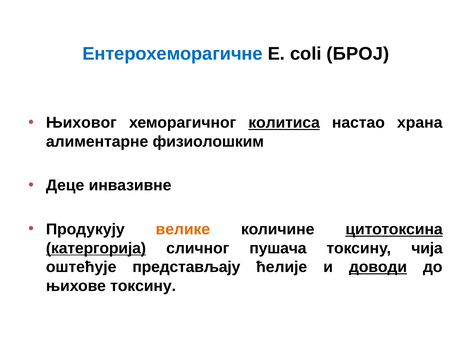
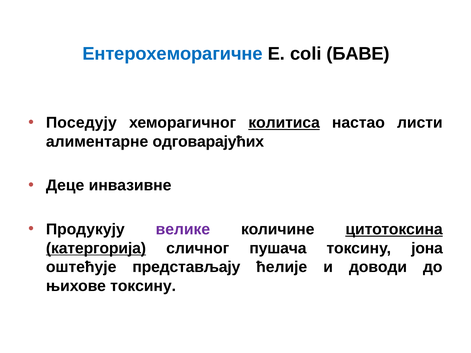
БРОЈ: БРОЈ -> БАВЕ
Њиховог: Њиховог -> Поседују
храна: храна -> листи
физиолошким: физиолошким -> одговарајућих
велике colour: orange -> purple
чија: чија -> јона
доводи underline: present -> none
